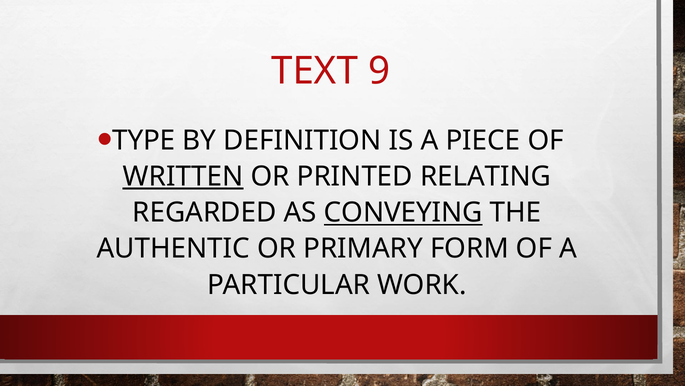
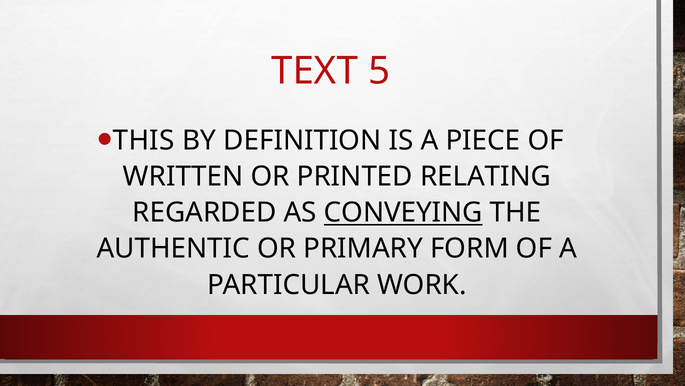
9: 9 -> 5
TYPE: TYPE -> THIS
WRITTEN underline: present -> none
